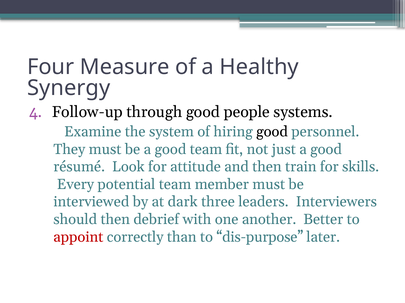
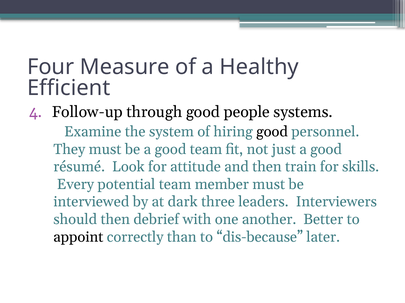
Synergy: Synergy -> Efficient
appoint colour: red -> black
dis-purpose: dis-purpose -> dis-because
